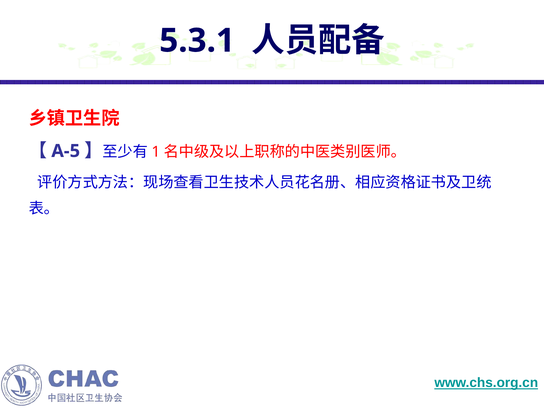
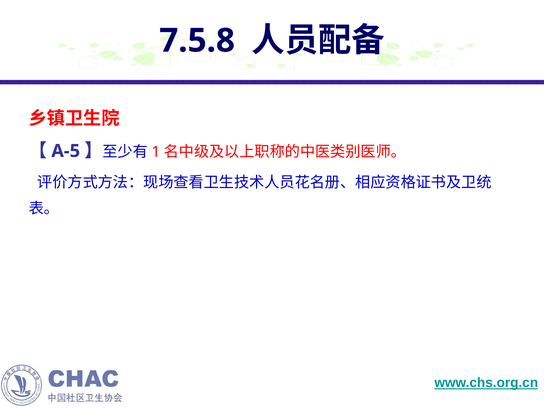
5.3.1: 5.3.1 -> 7.5.8
